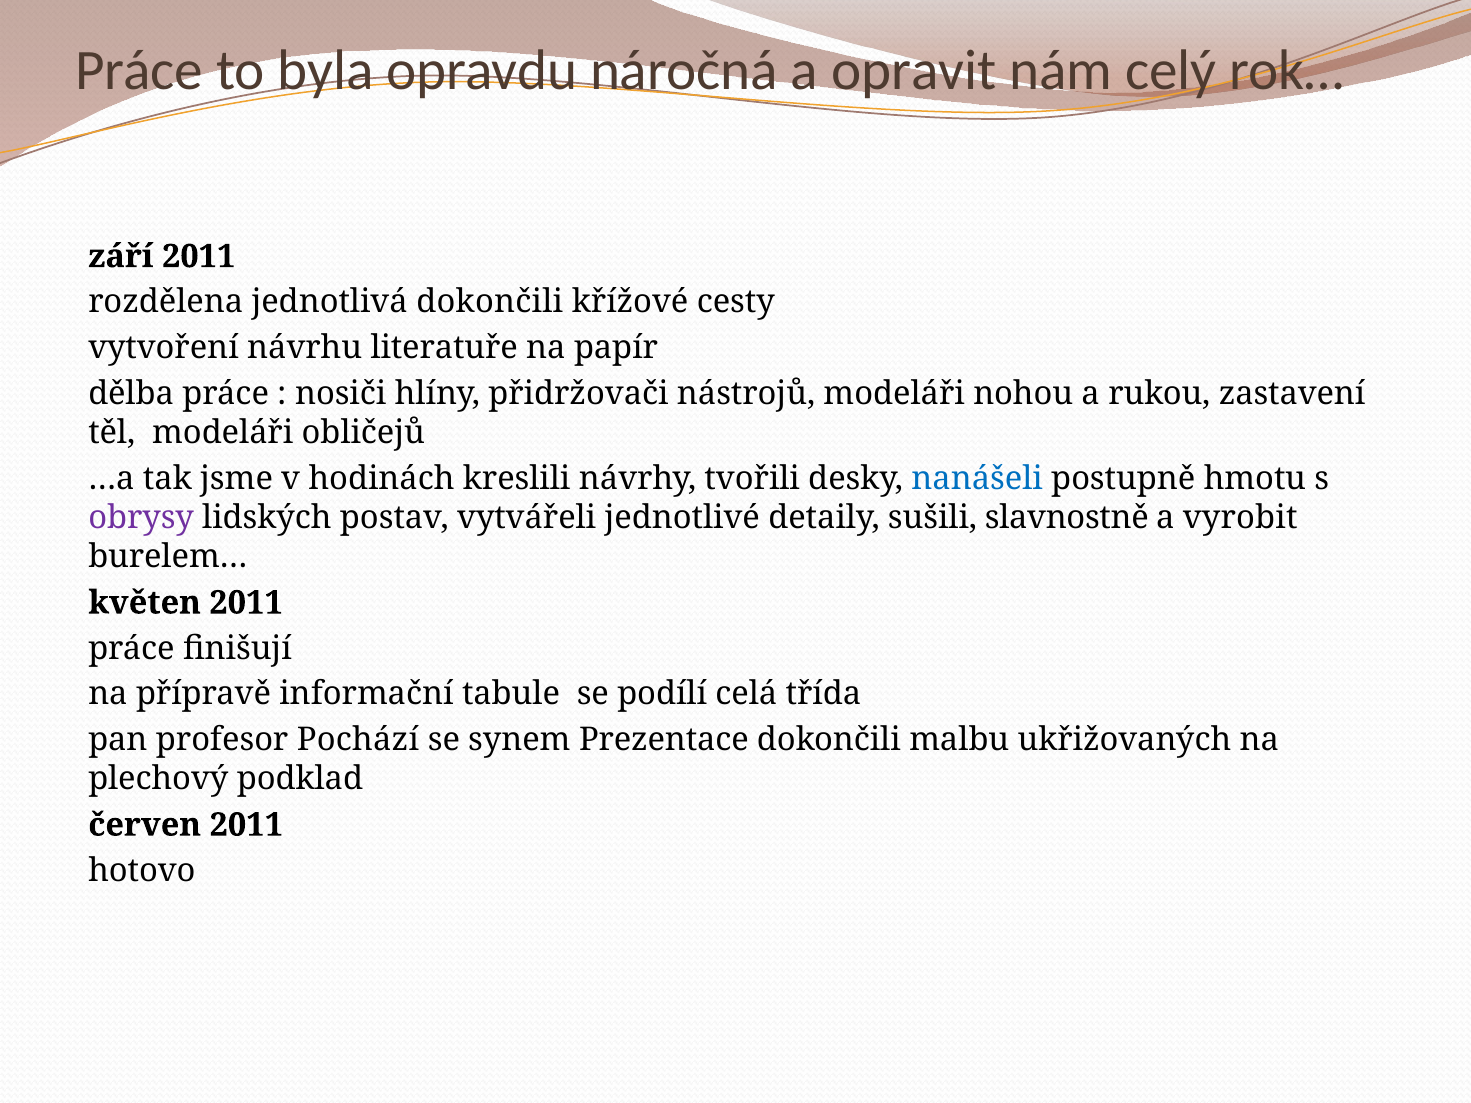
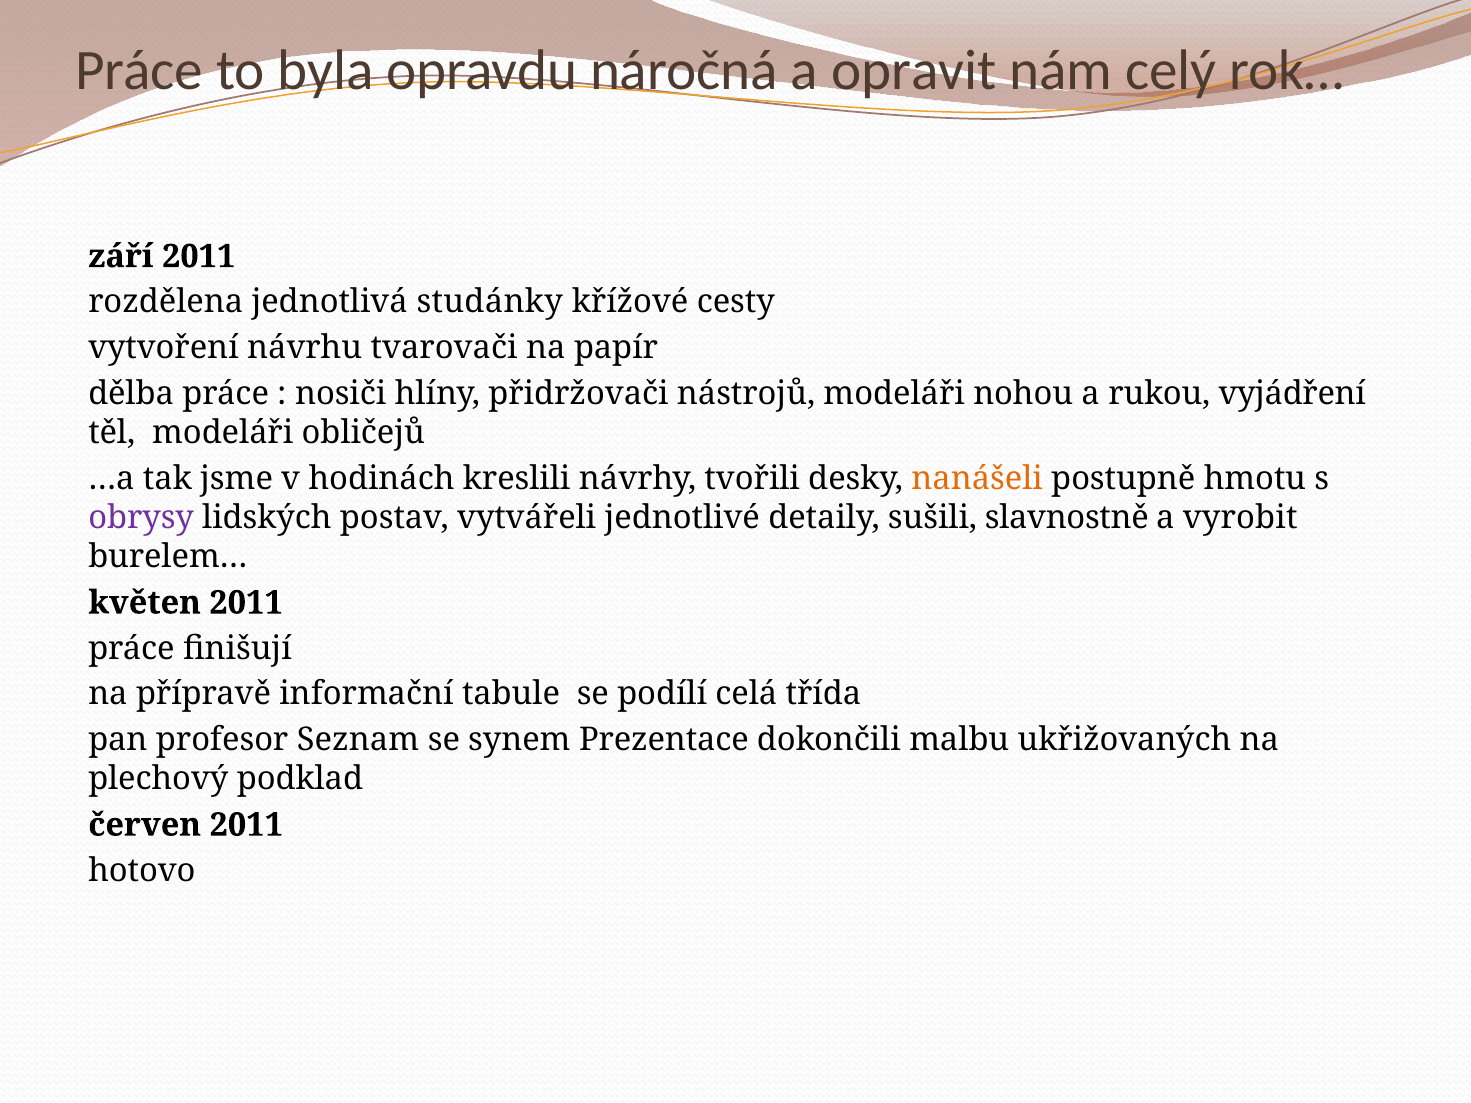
jednotlivá dokončili: dokončili -> studánky
literatuře: literatuře -> tvarovači
zastavení: zastavení -> vyjádření
nanášeli colour: blue -> orange
Pochází: Pochází -> Seznam
